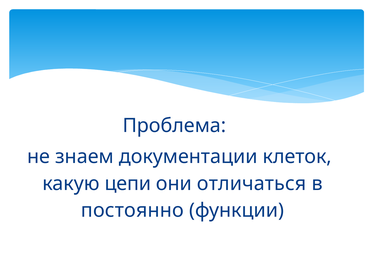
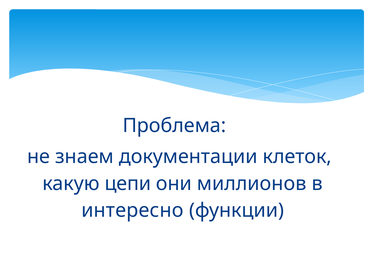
отличаться: отличаться -> миллионов
постоянно: постоянно -> интересно
